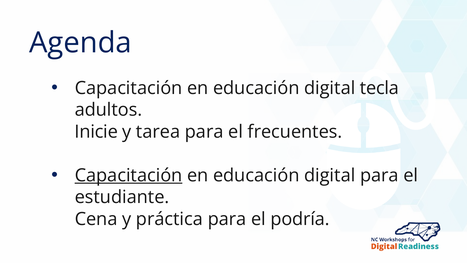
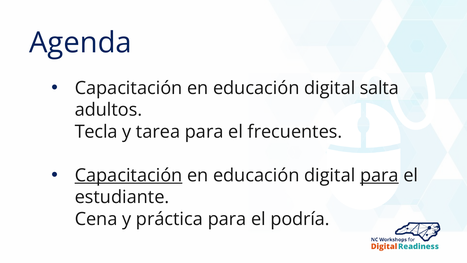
tecla: tecla -> salta
Inicie: Inicie -> Tecla
para at (379, 175) underline: none -> present
